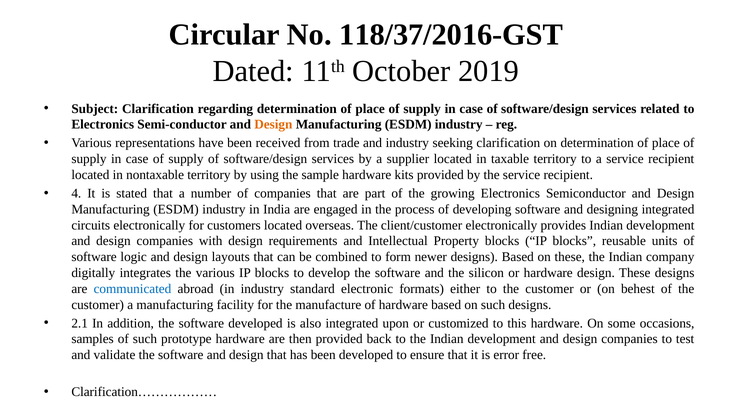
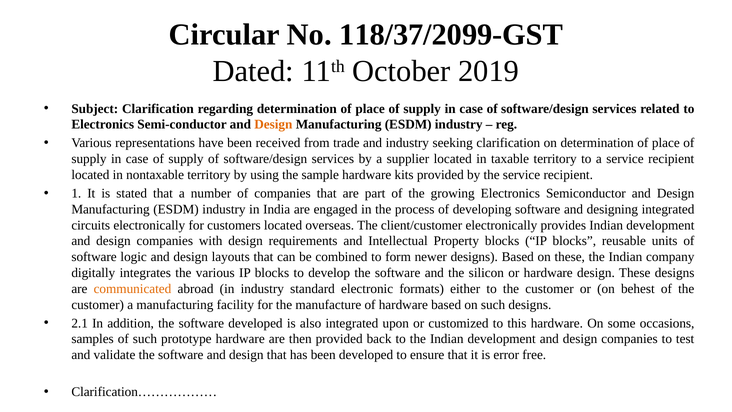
118/37/2016-GST: 118/37/2016-GST -> 118/37/2099-GST
4: 4 -> 1
communicated colour: blue -> orange
